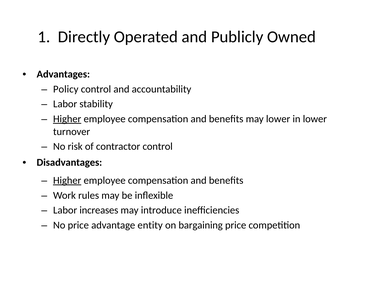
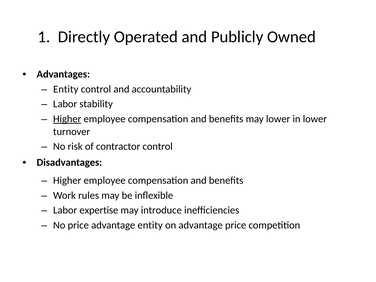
Policy at (66, 89): Policy -> Entity
Higher at (67, 180) underline: present -> none
increases: increases -> expertise
on bargaining: bargaining -> advantage
